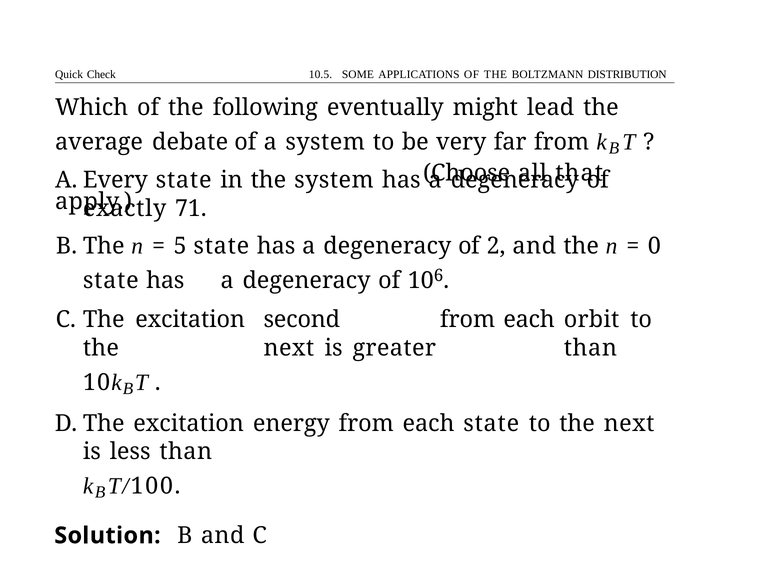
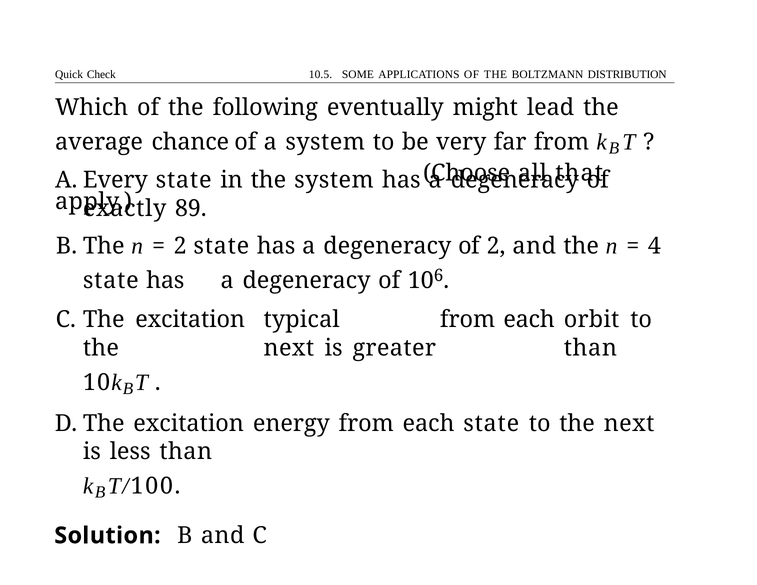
debate: debate -> chance
71: 71 -> 89
5 at (180, 246): 5 -> 2
0: 0 -> 4
second: second -> typical
